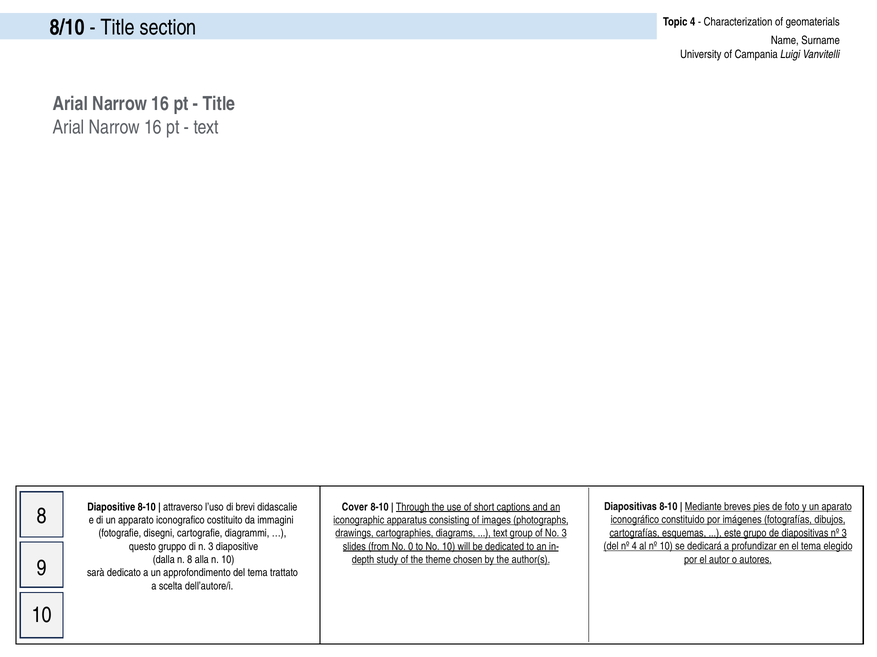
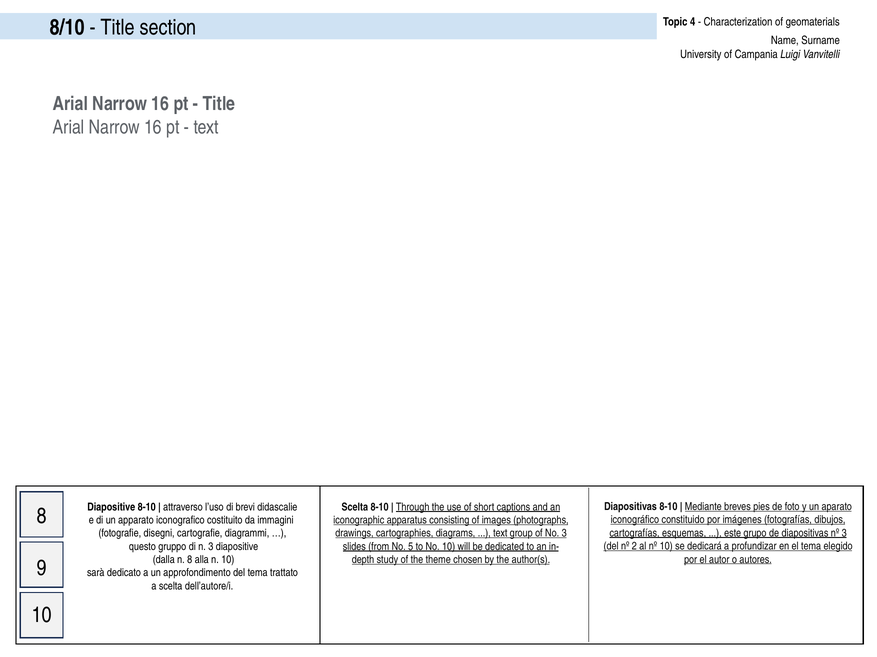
Cover at (355, 508): Cover -> Scelta
nº 4: 4 -> 2
0: 0 -> 5
